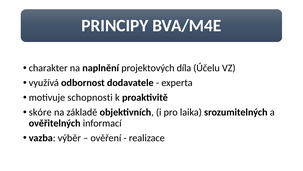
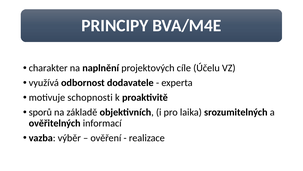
díla: díla -> cíle
skóre: skóre -> sporů
